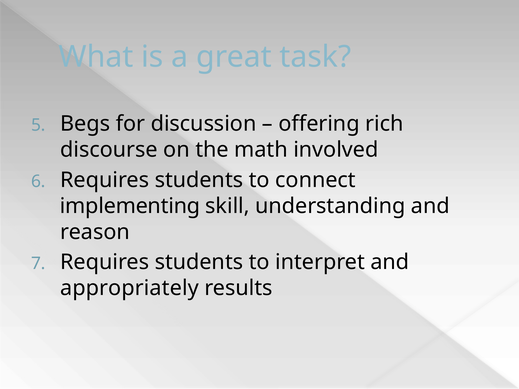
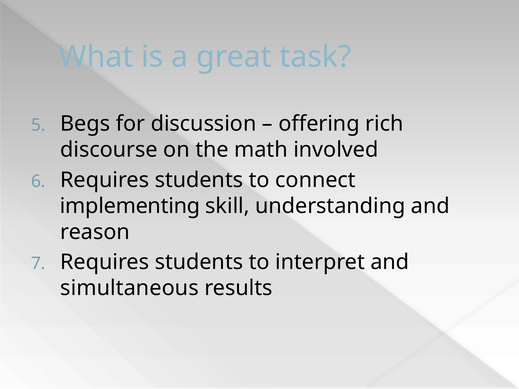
appropriately: appropriately -> simultaneous
